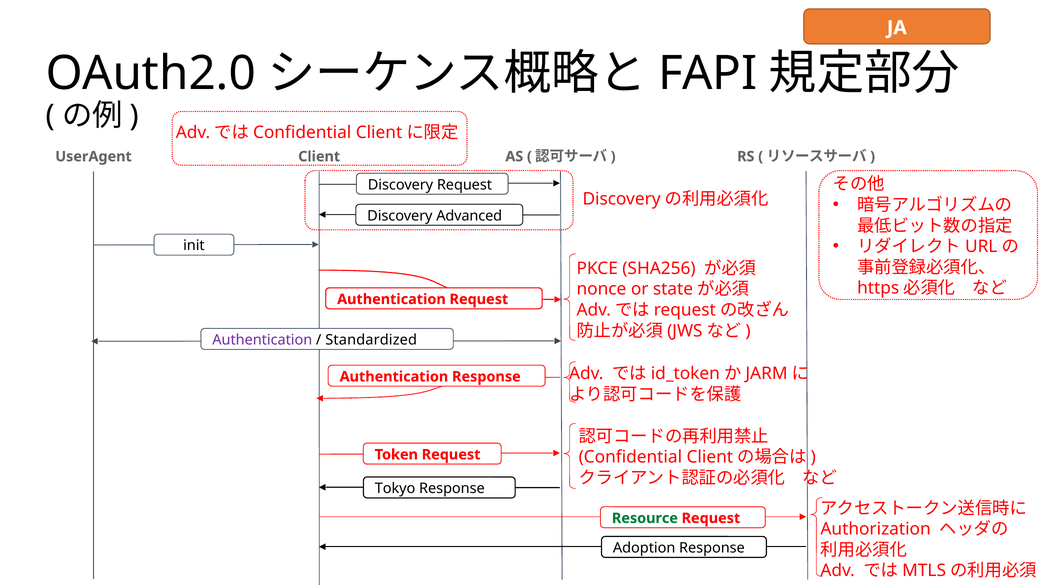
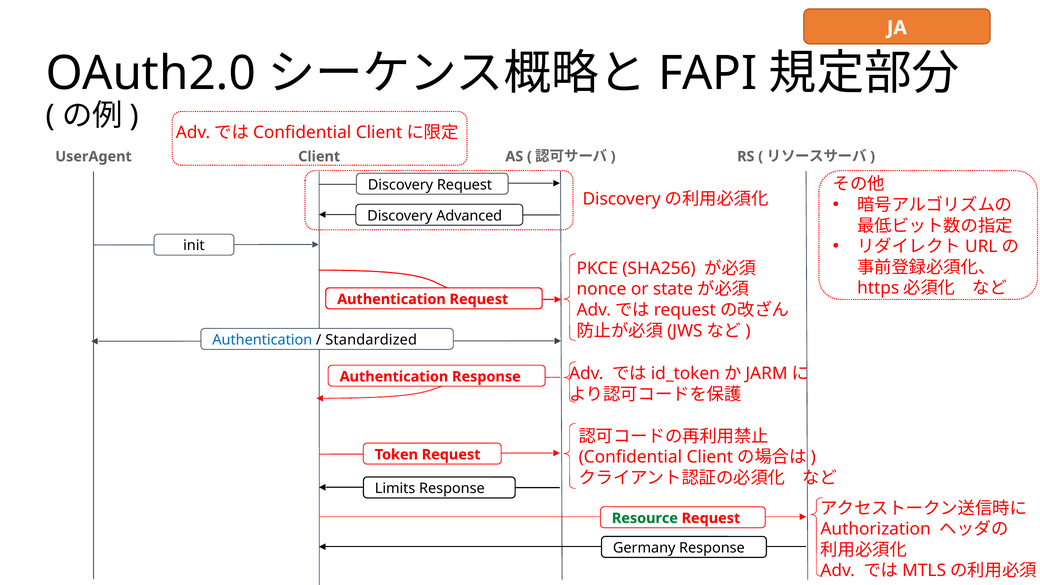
Authentication at (262, 340) colour: purple -> blue
Tokyo: Tokyo -> Limits
Adoption: Adoption -> Germany
